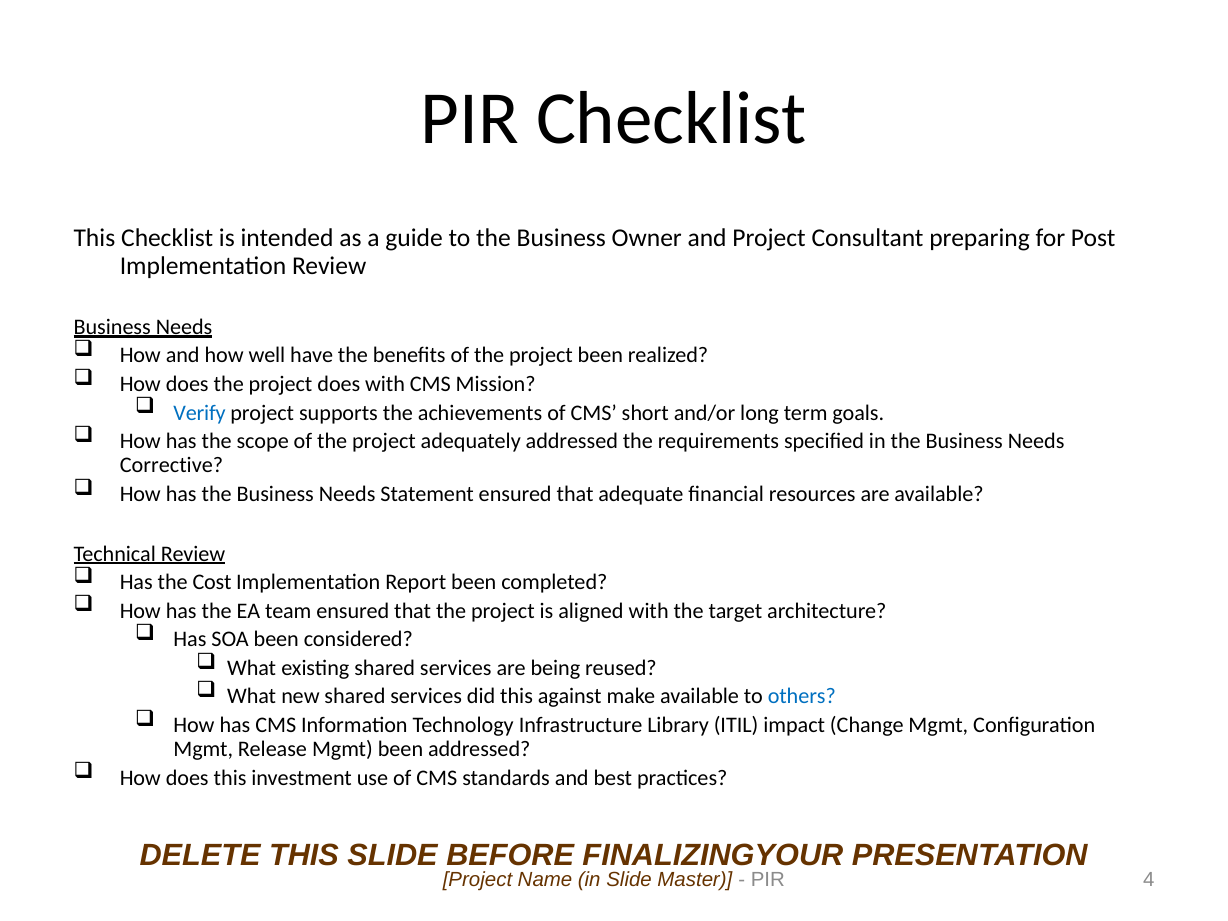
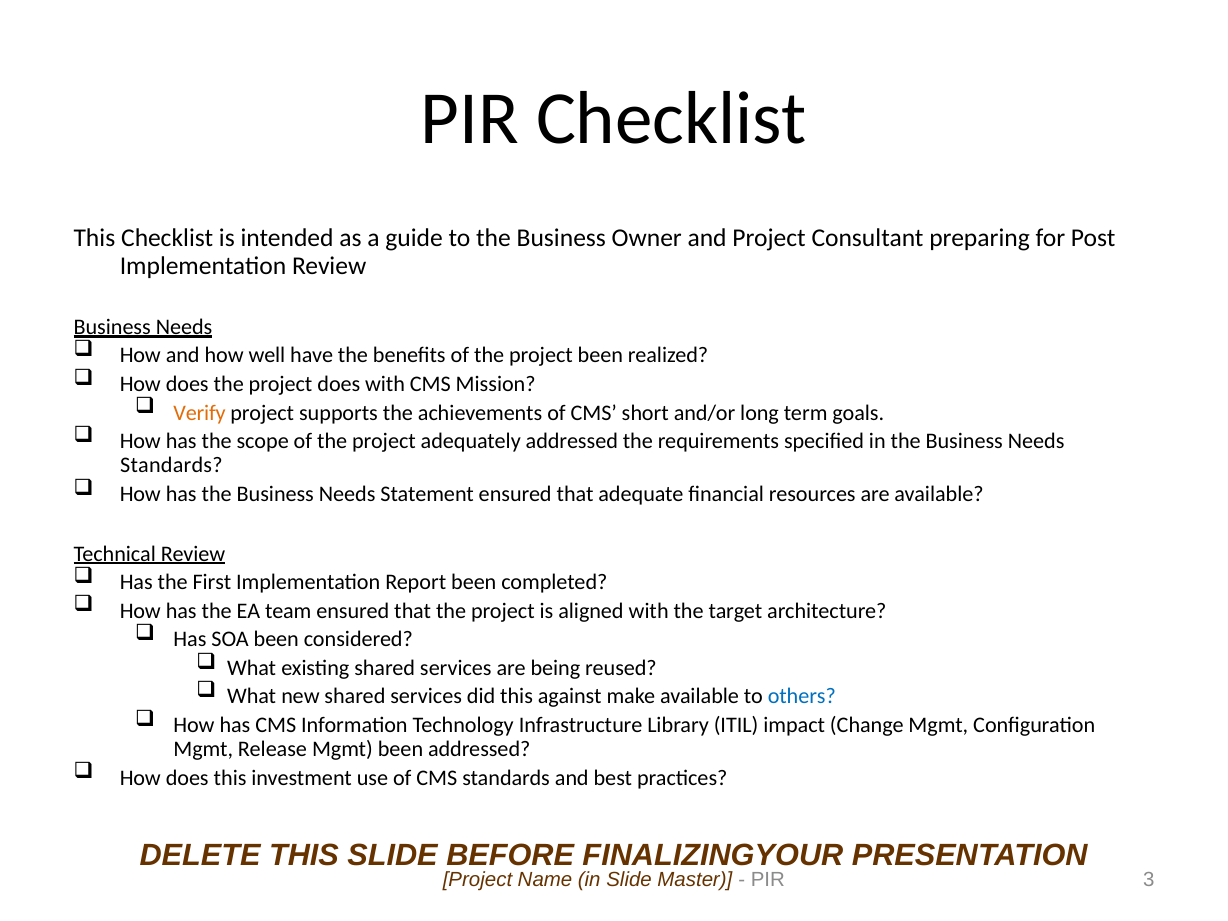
Verify colour: blue -> orange
Corrective at (171, 465): Corrective -> Standards
Cost: Cost -> First
4: 4 -> 3
